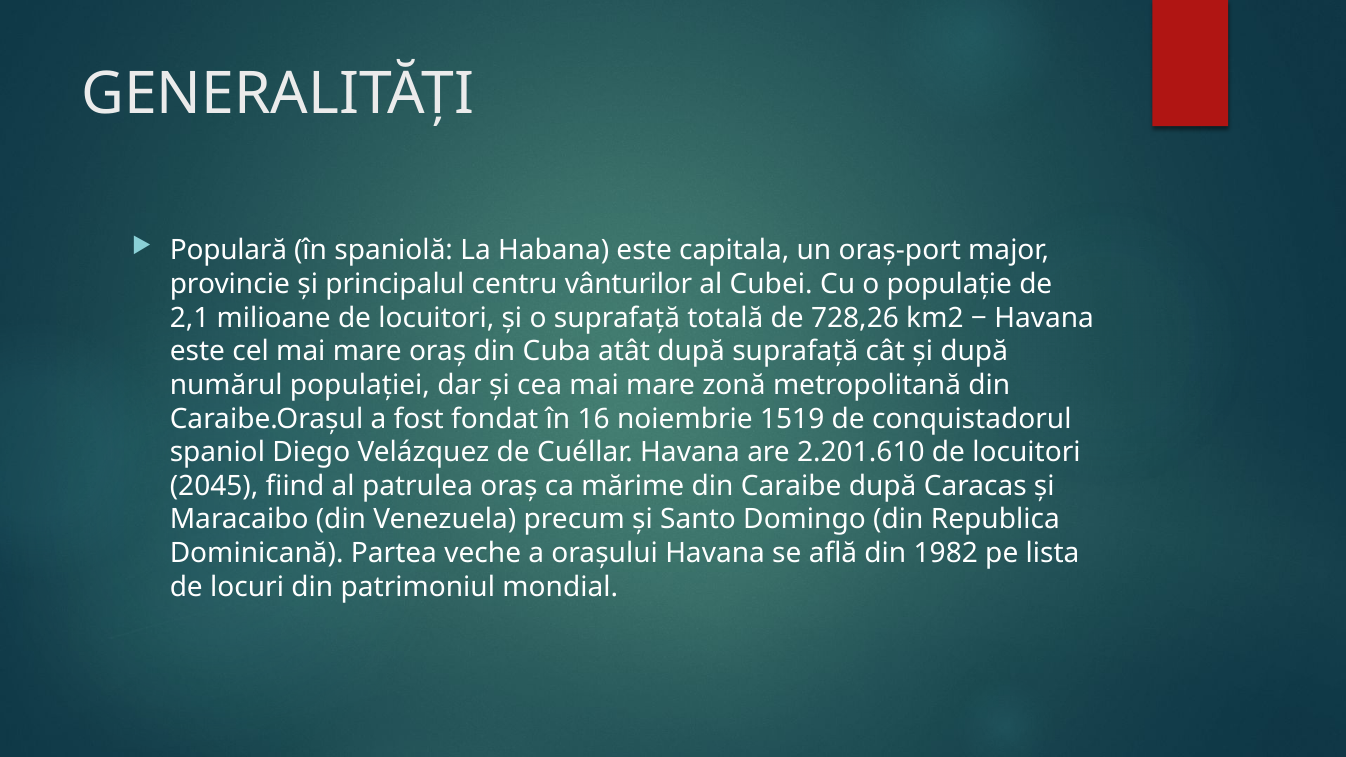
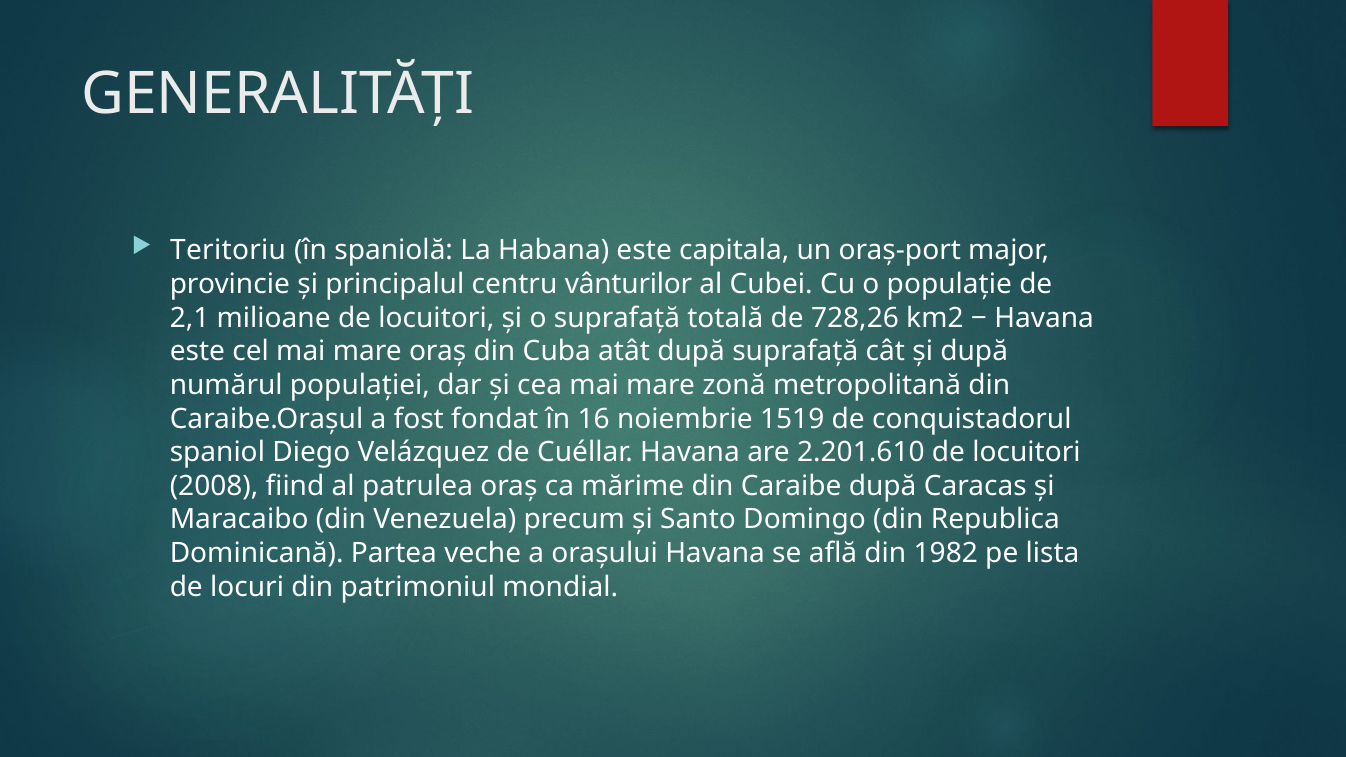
Populară: Populară -> Teritoriu
2045: 2045 -> 2008
